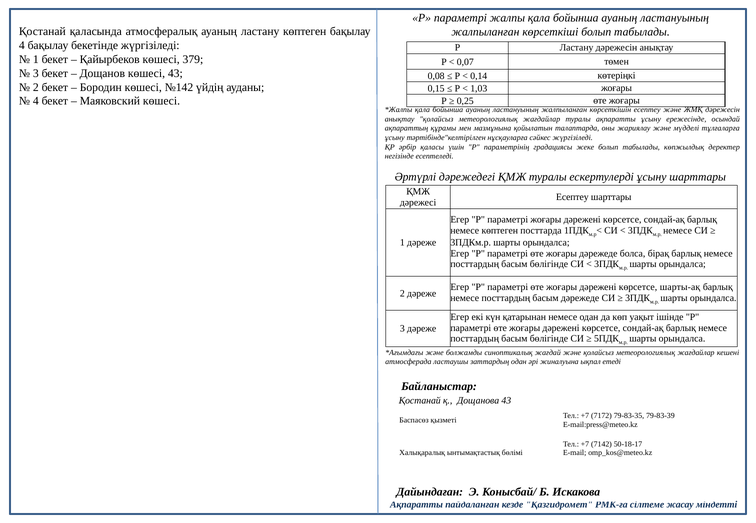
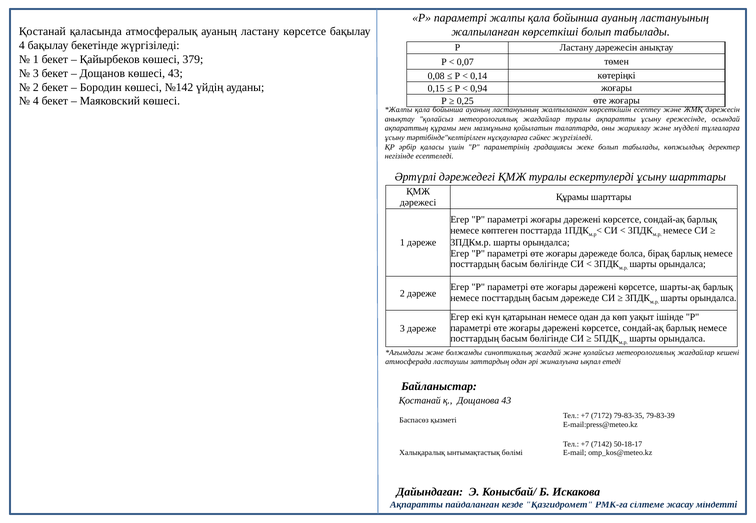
ластану көптеген: көптеген -> көрсетсе
1,03: 1,03 -> 0,94
Есептеу at (572, 197): Есептеу -> Құрамы
